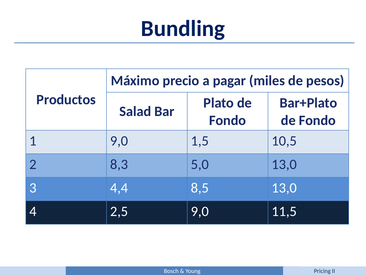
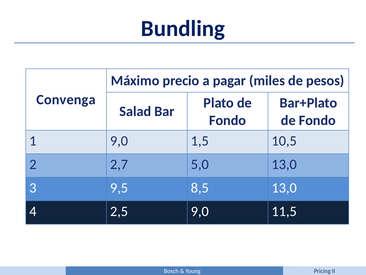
Productos: Productos -> Convenga
8,3: 8,3 -> 2,7
4,4: 4,4 -> 9,5
